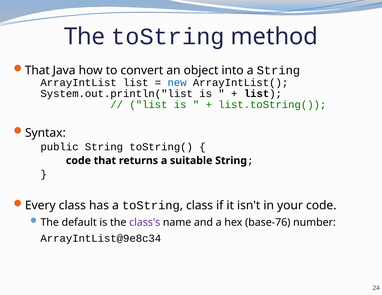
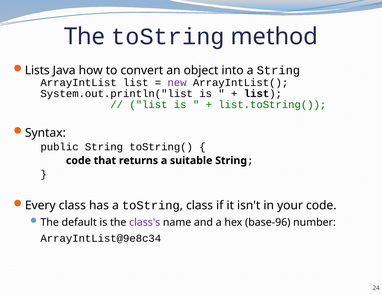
That at (37, 70): That -> Lists
new colour: blue -> purple
base-76: base-76 -> base-96
